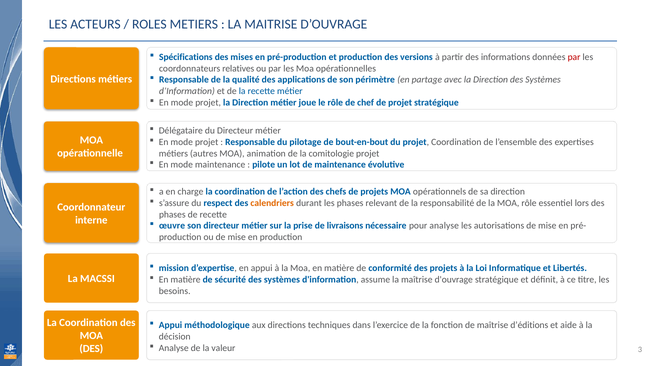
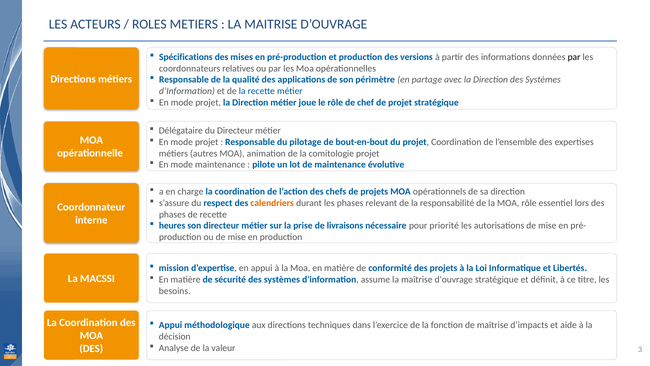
par at (574, 57) colour: red -> black
œuvre: œuvre -> heures
pour analyse: analyse -> priorité
d’éditions: d’éditions -> d’impacts
